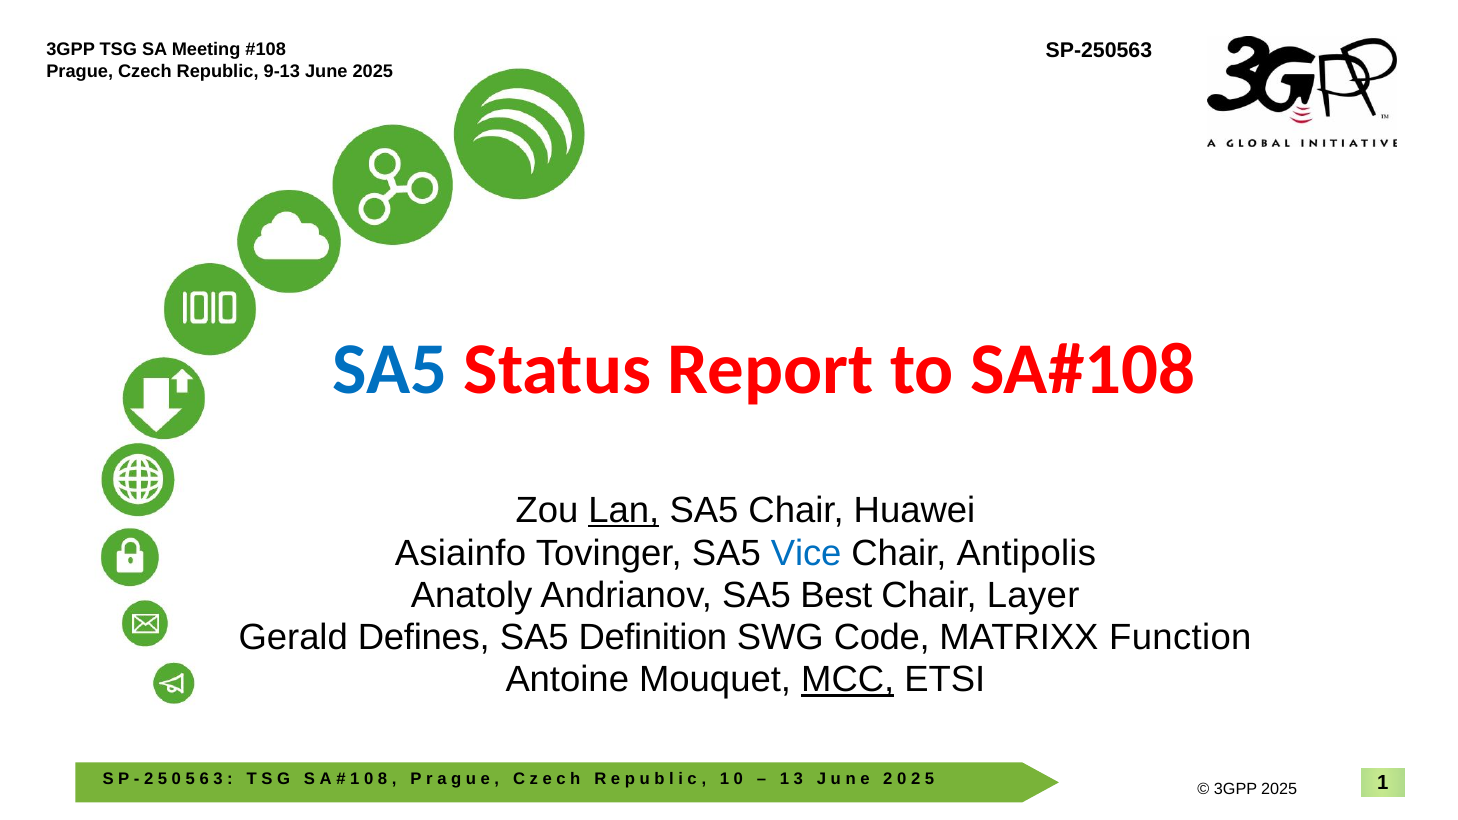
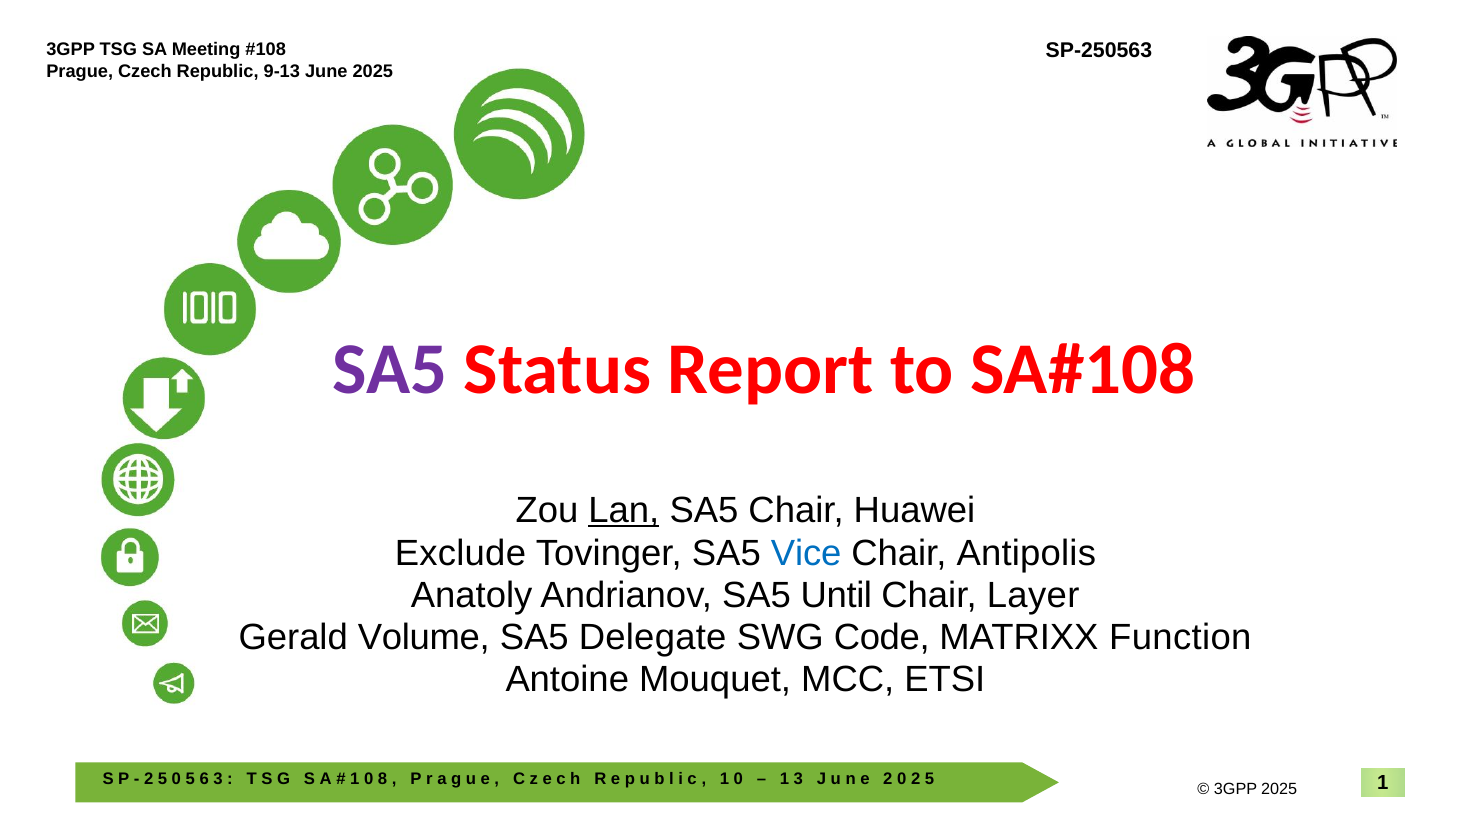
SA5 at (390, 370) colour: blue -> purple
Asiainfo: Asiainfo -> Exclude
Best: Best -> Until
Defines: Defines -> Volume
Definition: Definition -> Delegate
MCC underline: present -> none
